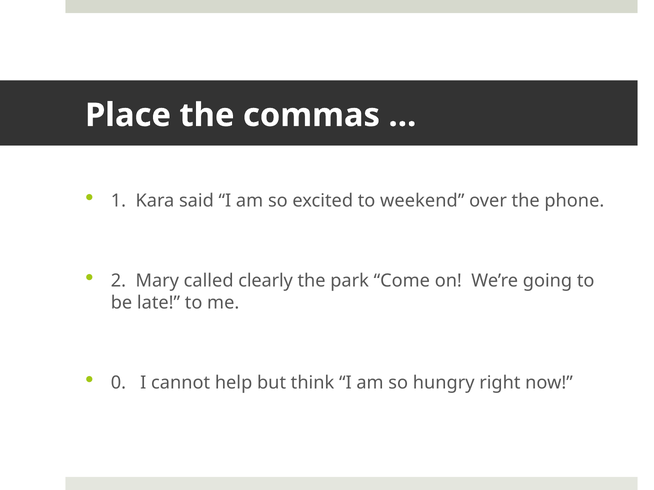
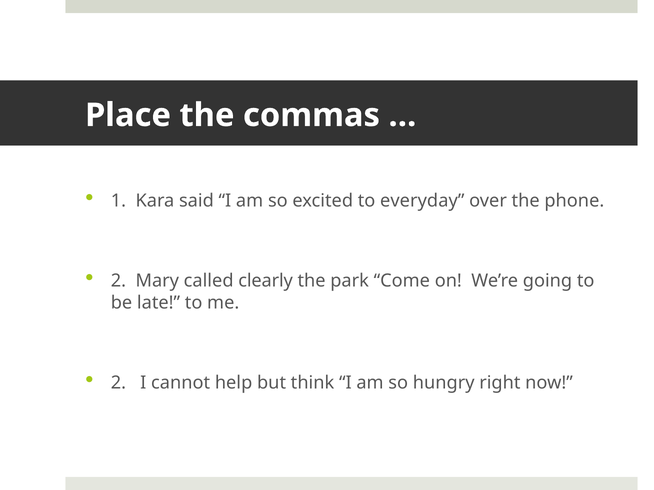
weekend: weekend -> everyday
0 at (118, 383): 0 -> 2
